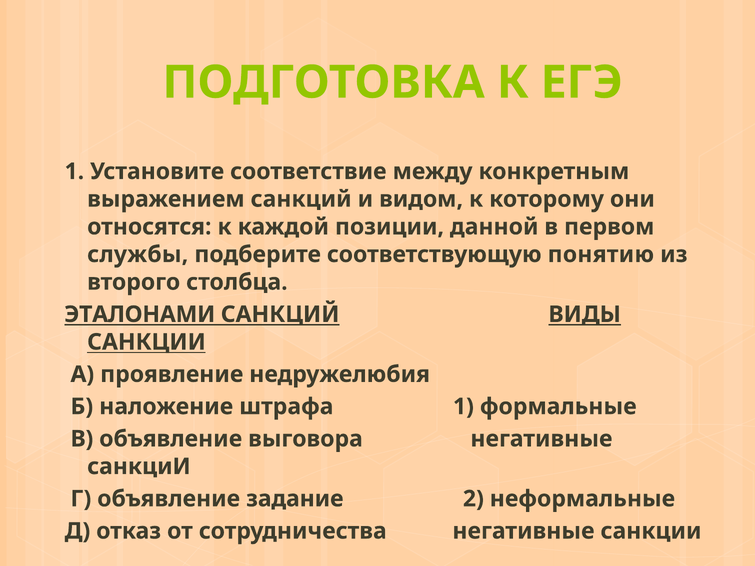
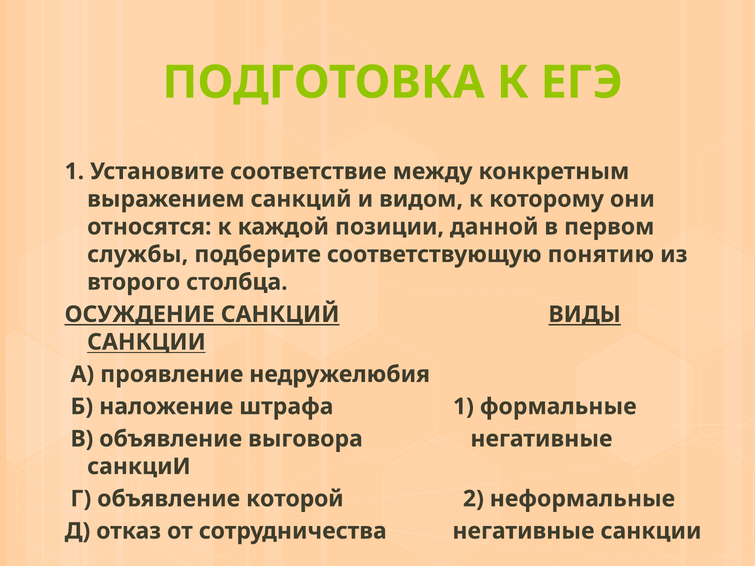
ЭТАЛОНАМИ: ЭТАЛОНАМИ -> ОСУЖДЕНИЕ
задание: задание -> которой
